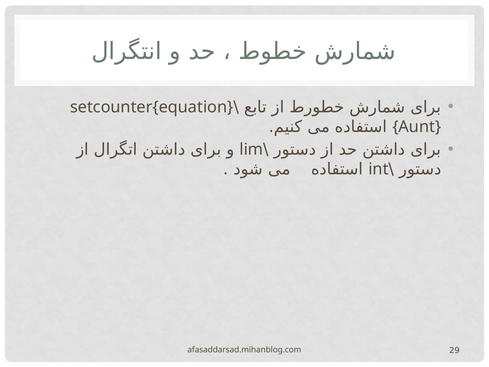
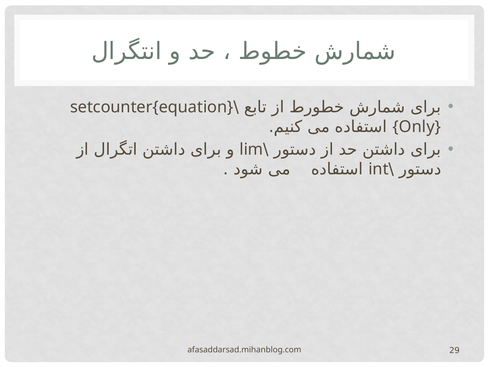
Aunt: Aunt -> Only
